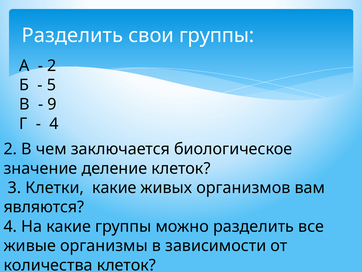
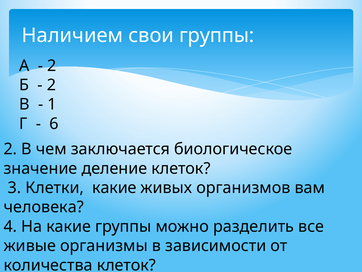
Разделить at (72, 35): Разделить -> Наличием
5 at (51, 85): 5 -> 2
9: 9 -> 1
4 at (54, 124): 4 -> 6
являются: являются -> человека
